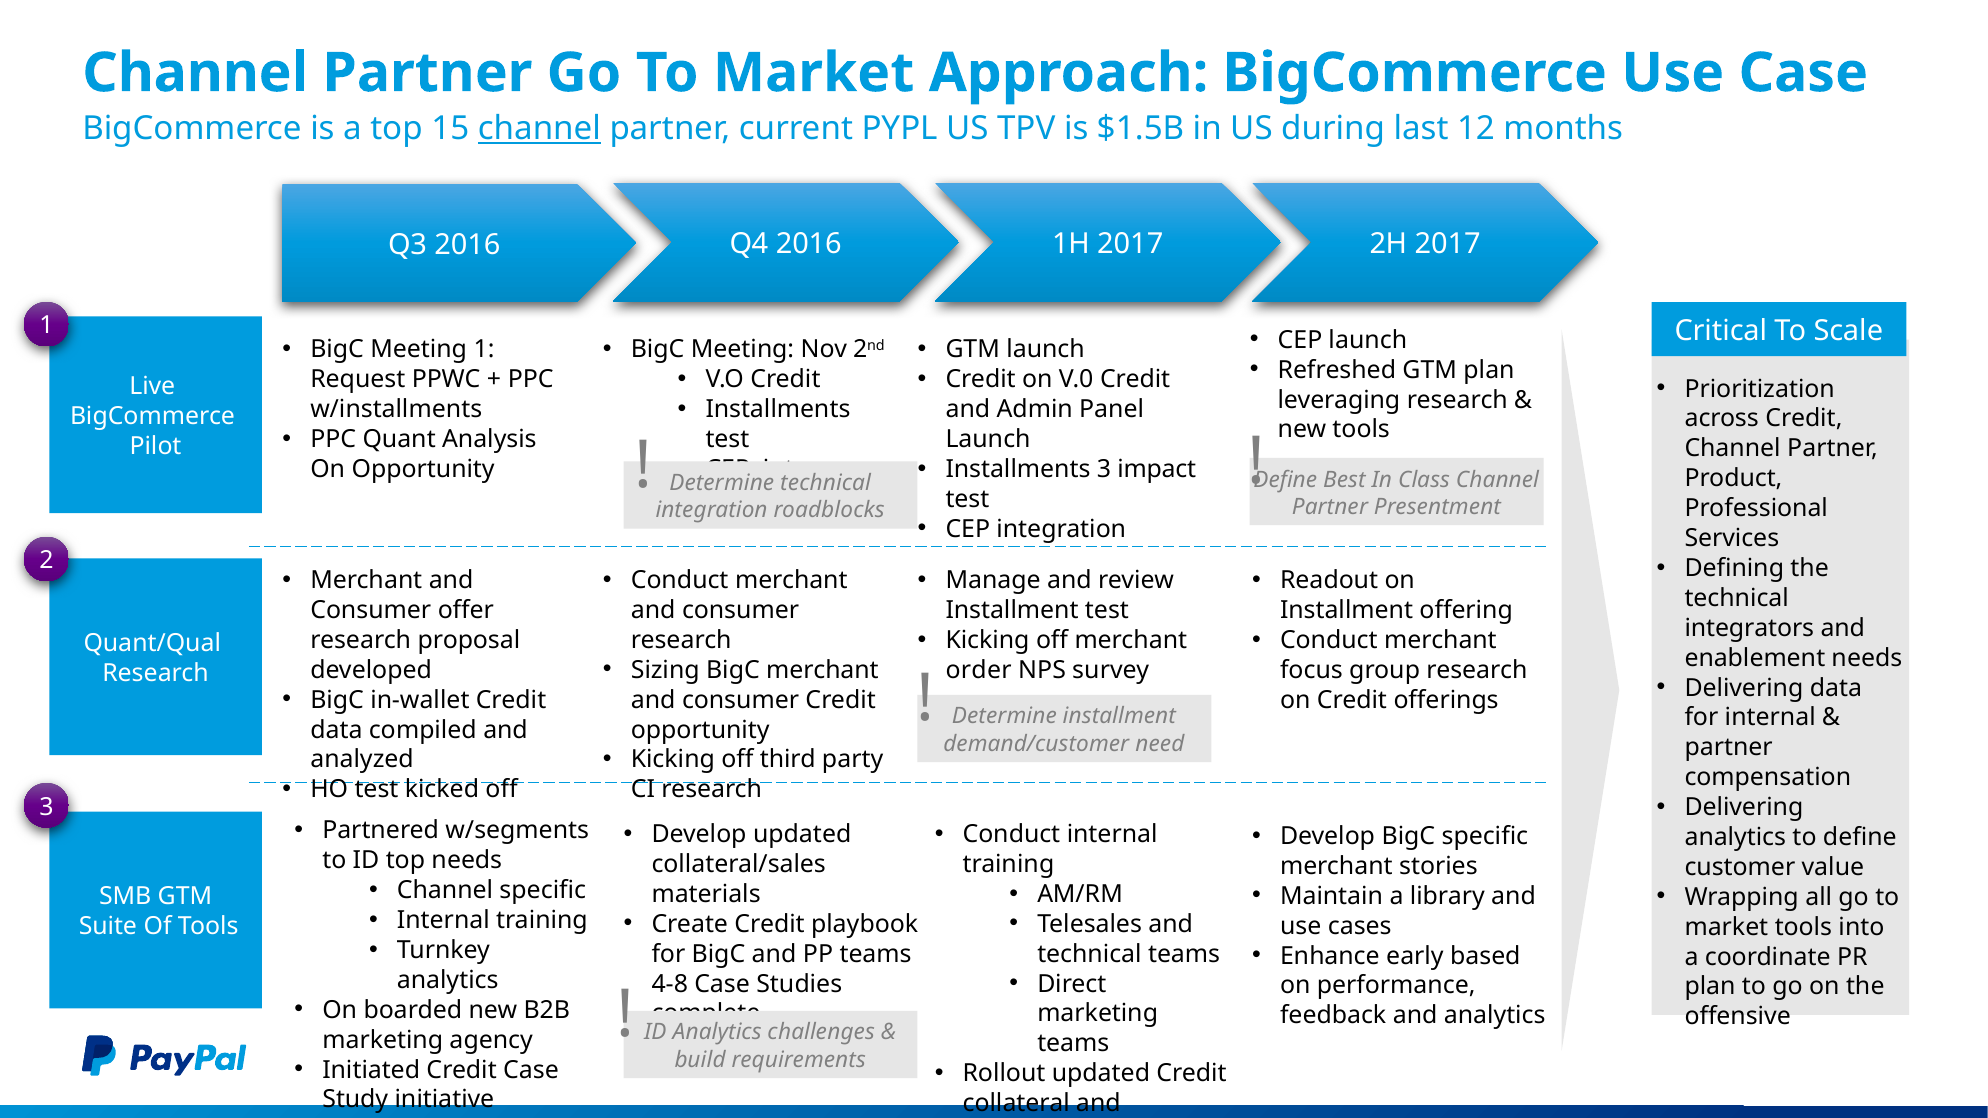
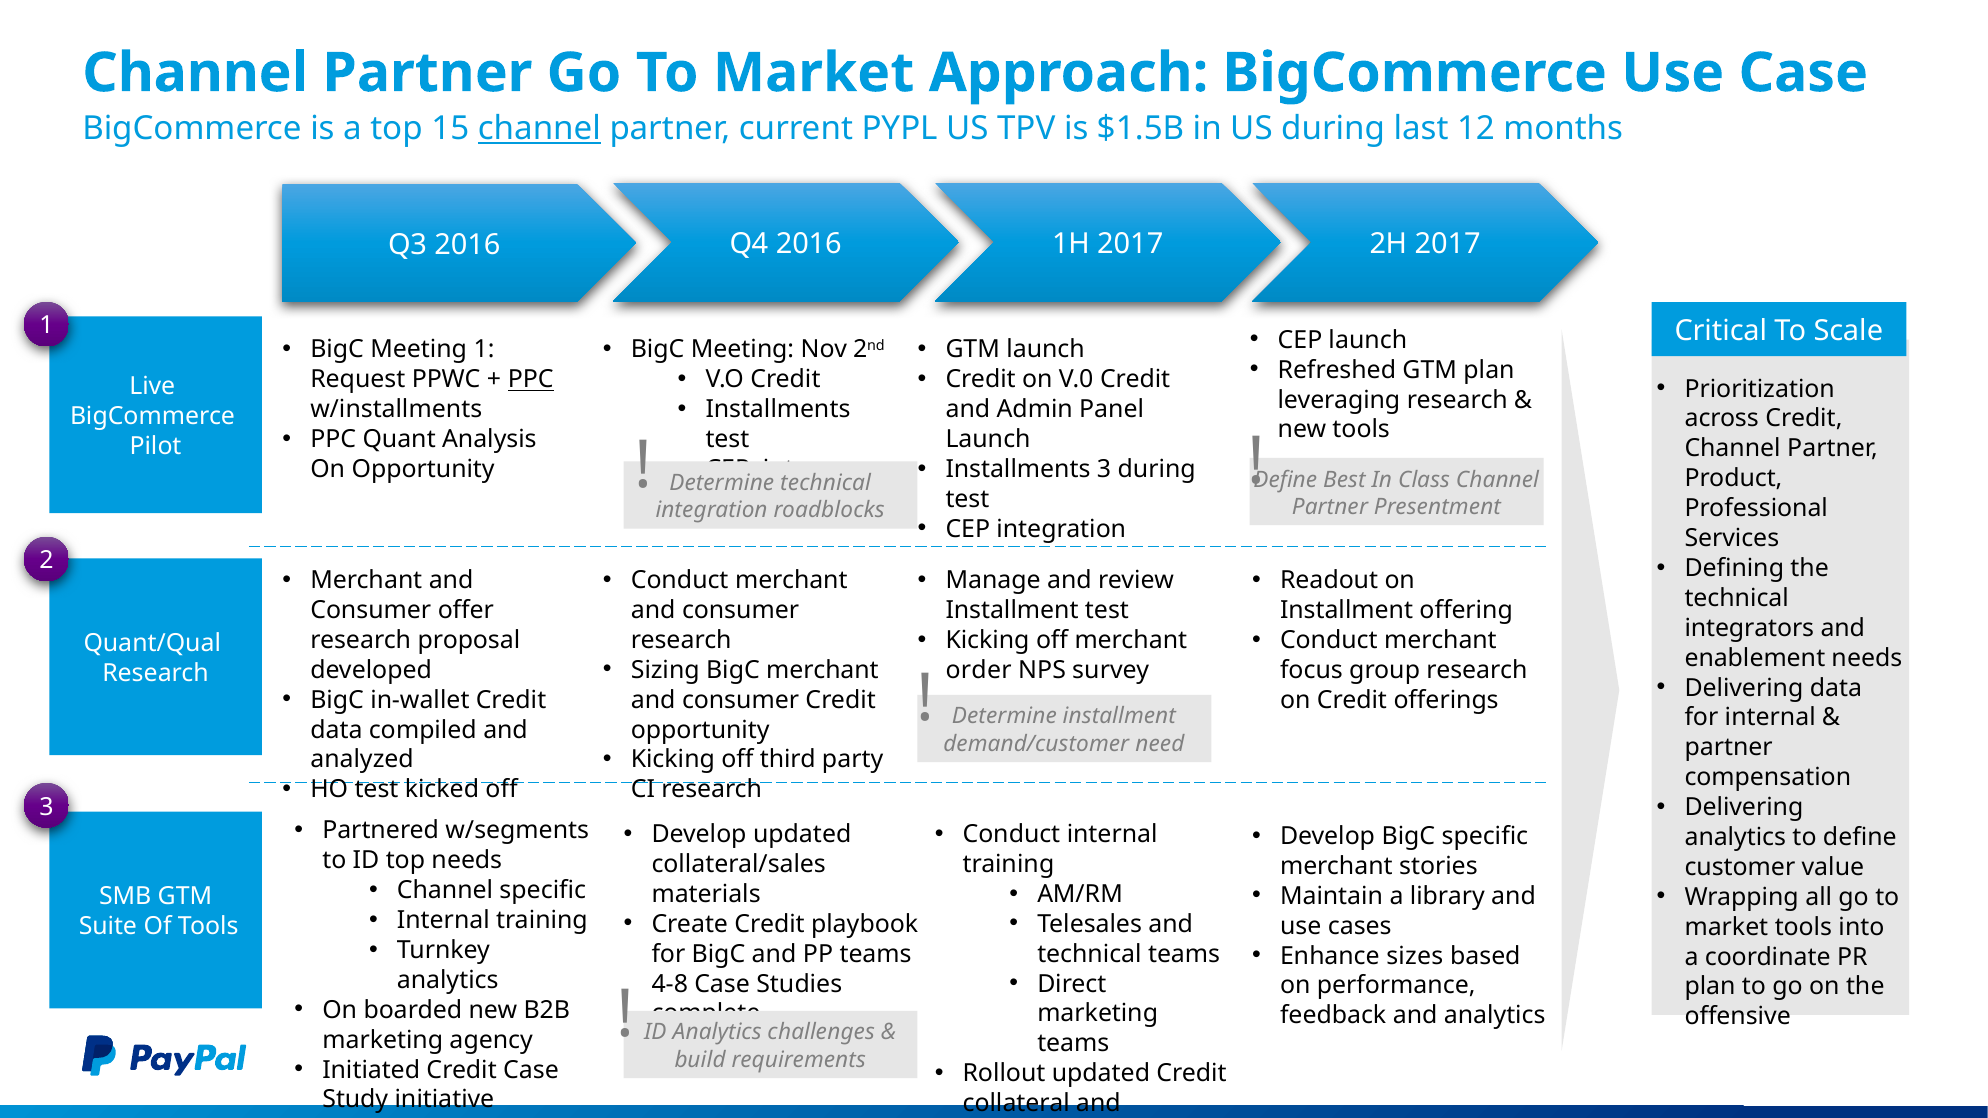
PPC at (531, 380) underline: none -> present
3 impact: impact -> during
early: early -> sizes
